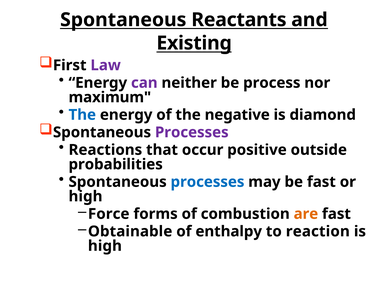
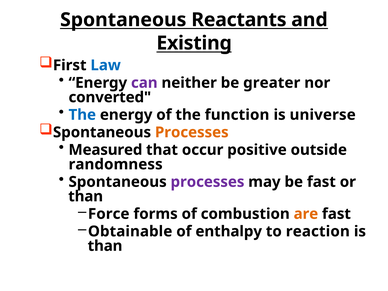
Law colour: purple -> blue
process: process -> greater
maximum: maximum -> converted
negative: negative -> function
diamond: diamond -> universe
Processes at (192, 132) colour: purple -> orange
Reactions: Reactions -> Measured
probabilities: probabilities -> randomness
processes at (207, 182) colour: blue -> purple
high at (86, 196): high -> than
high at (105, 246): high -> than
